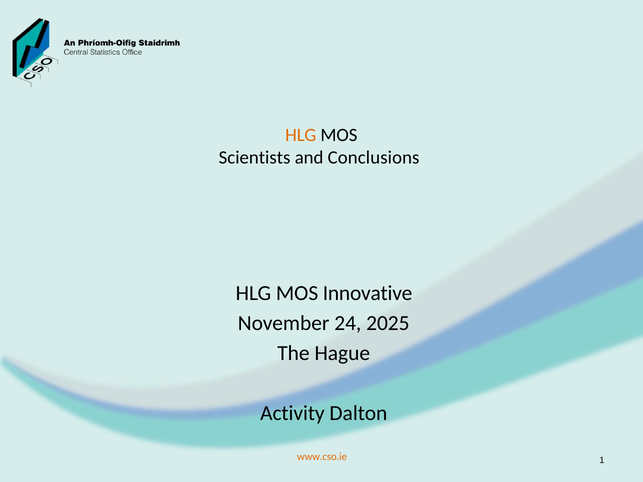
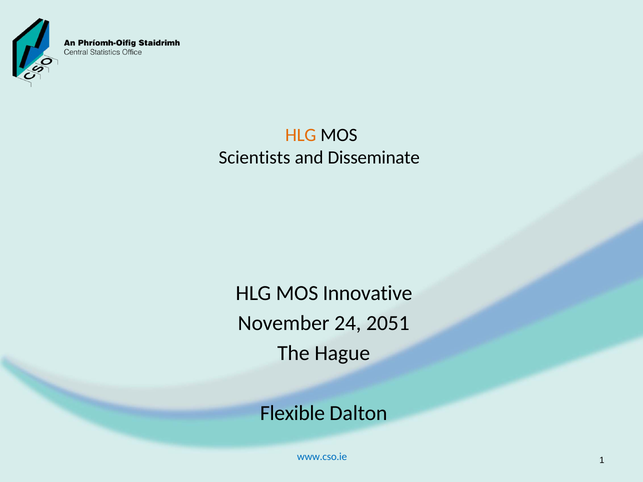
Conclusions: Conclusions -> Disseminate
2025: 2025 -> 2051
Activity: Activity -> Flexible
www.cso.ie colour: orange -> blue
